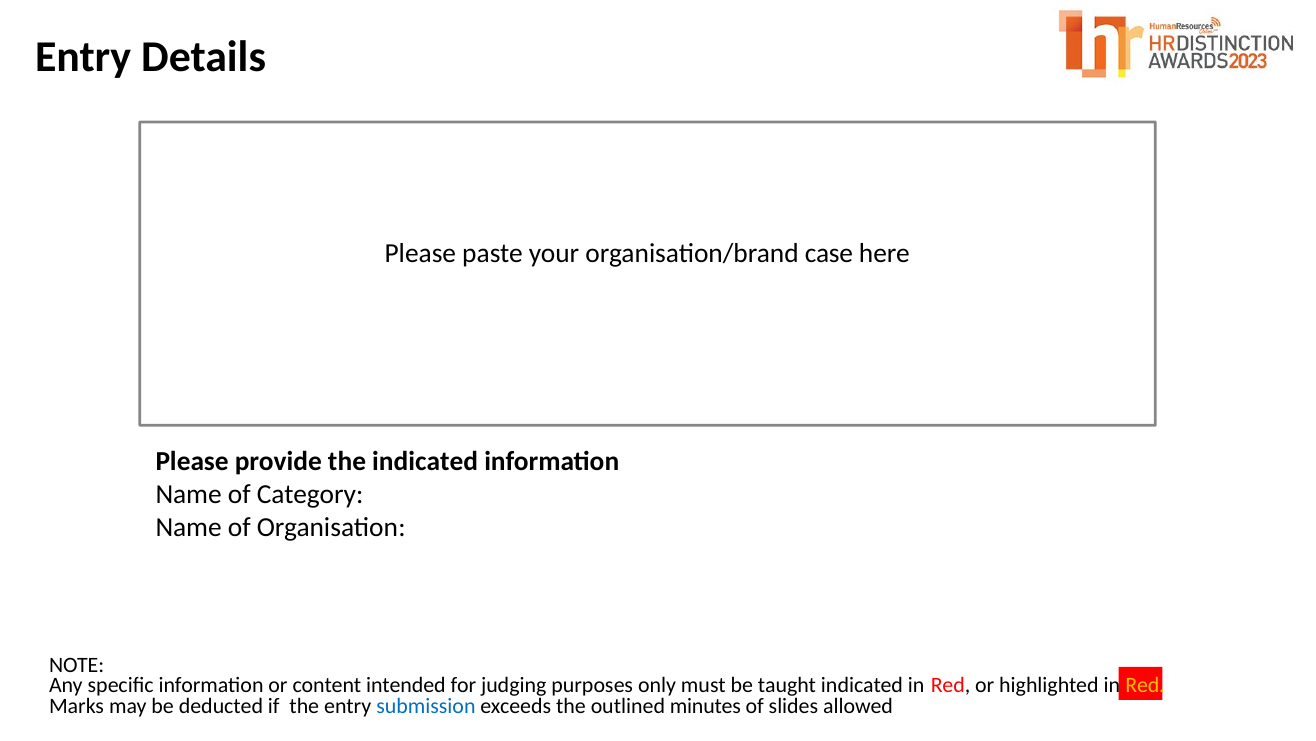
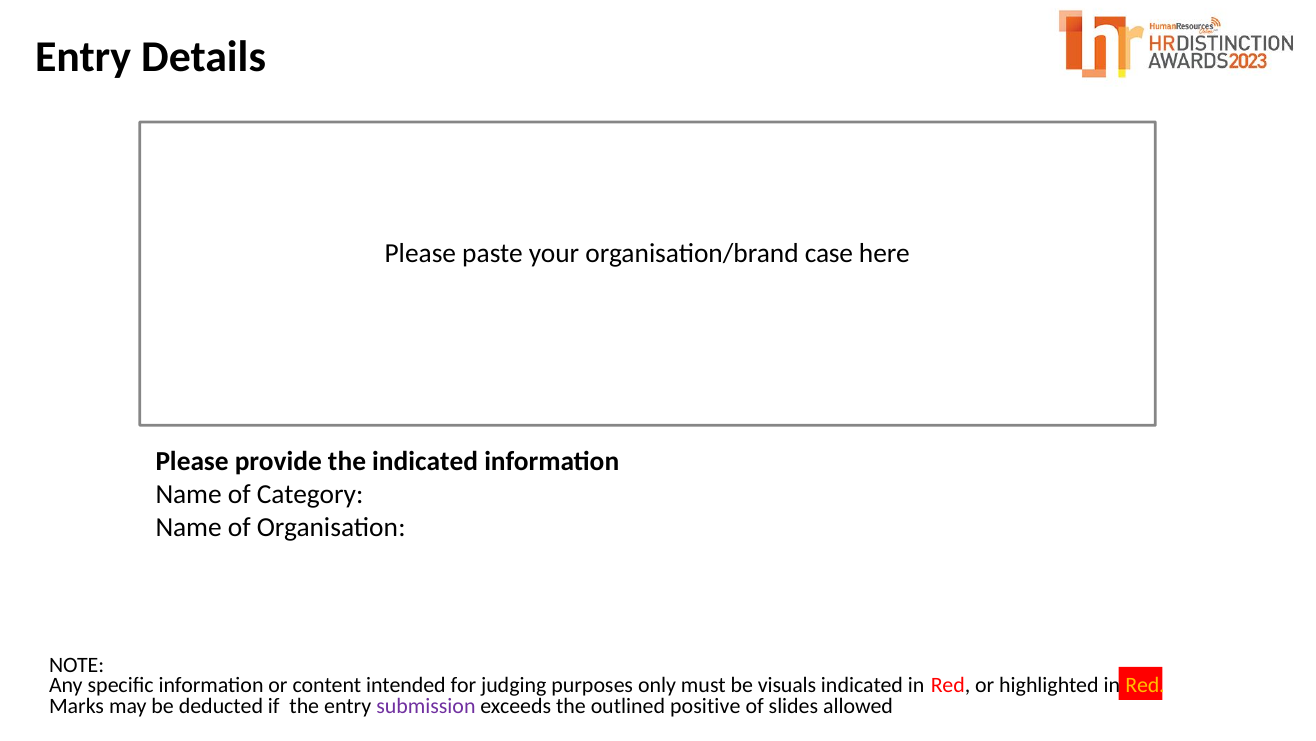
taught: taught -> visuals
submission colour: blue -> purple
minutes: minutes -> positive
